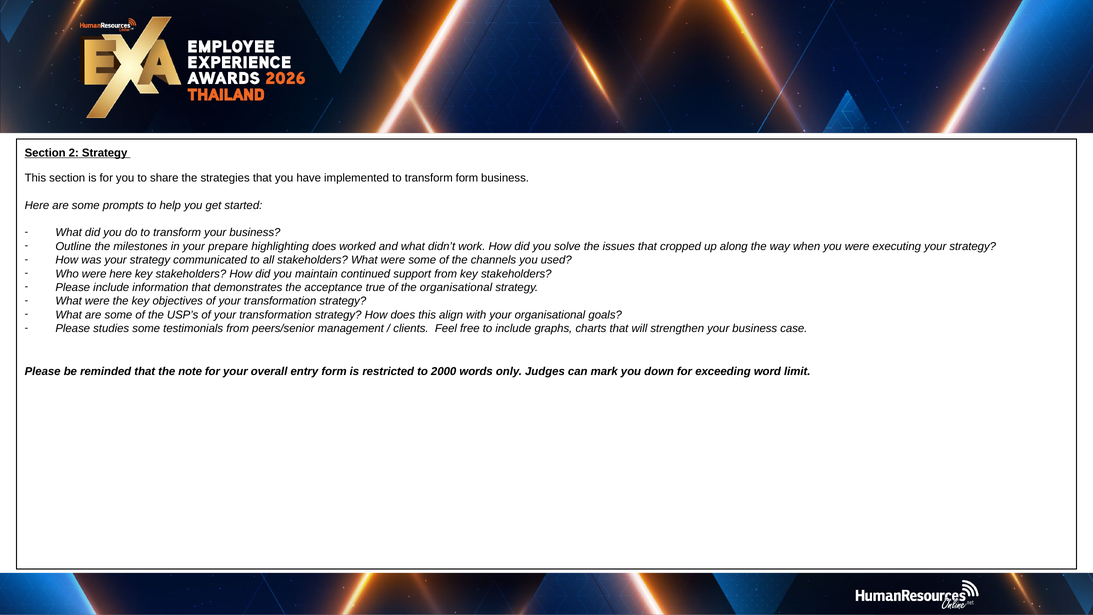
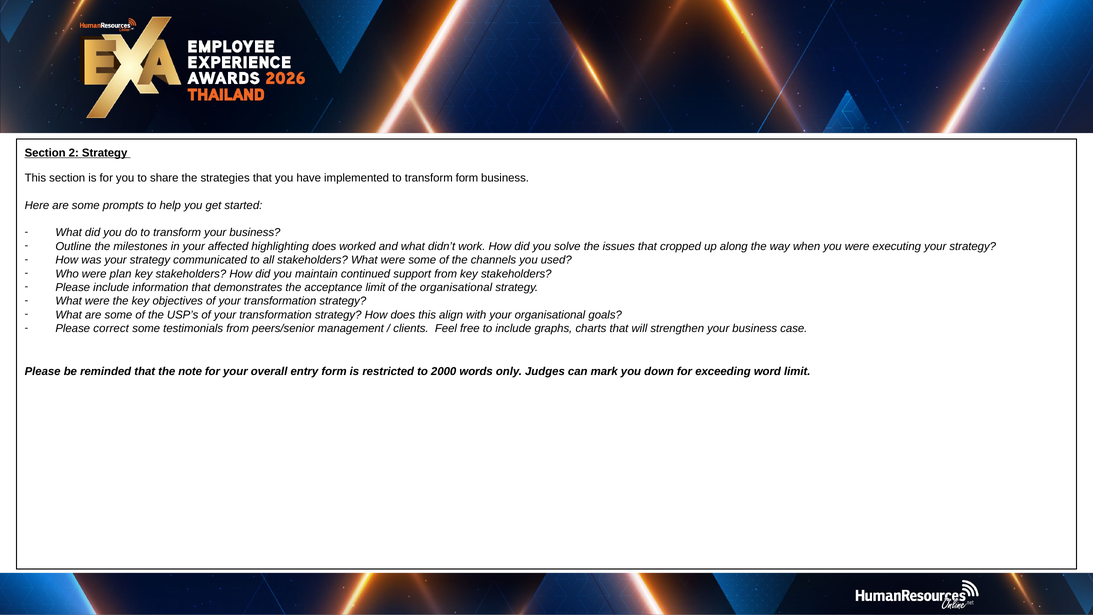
prepare: prepare -> affected
were here: here -> plan
acceptance true: true -> limit
studies: studies -> correct
